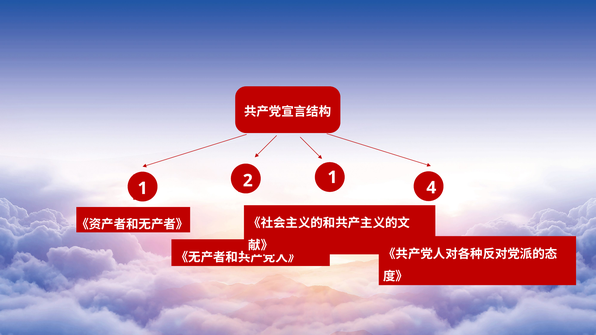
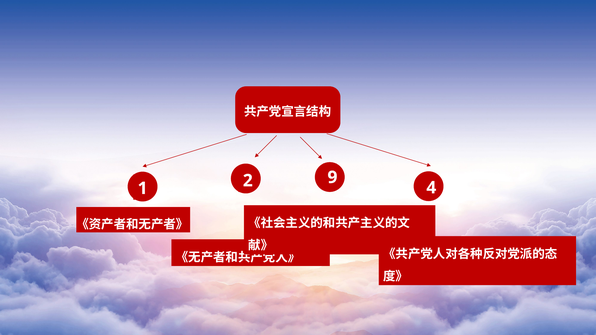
2 1: 1 -> 9
